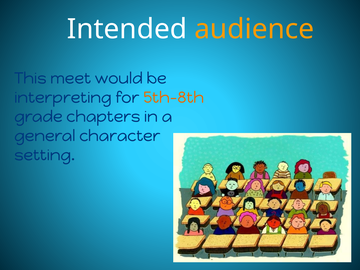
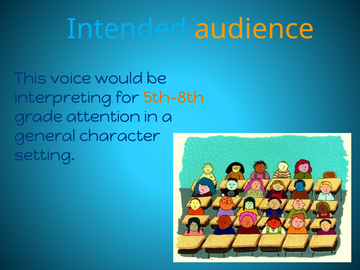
Intended colour: white -> light blue
meet: meet -> voice
chapters: chapters -> attention
